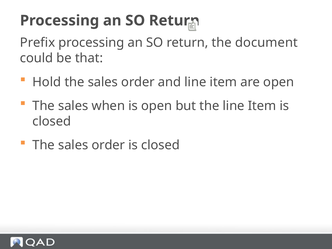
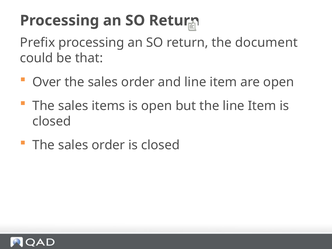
Hold: Hold -> Over
when: when -> items
